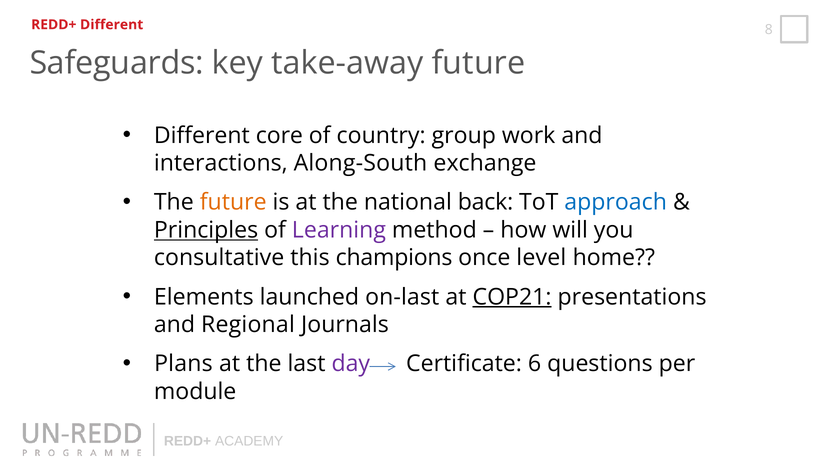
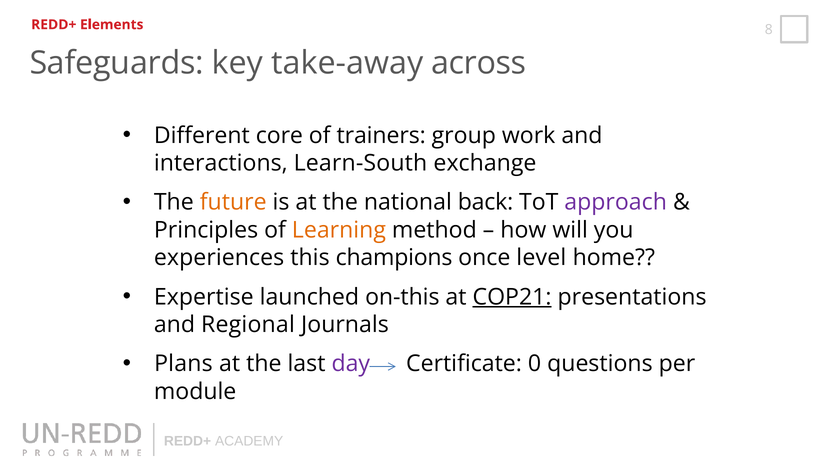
REDD+ Different: Different -> Elements
take-away future: future -> across
country: country -> trainers
Along-South: Along-South -> Learn-South
approach colour: blue -> purple
Principles underline: present -> none
Learning colour: purple -> orange
consultative: consultative -> experiences
Elements: Elements -> Expertise
on-last: on-last -> on-this
6: 6 -> 0
